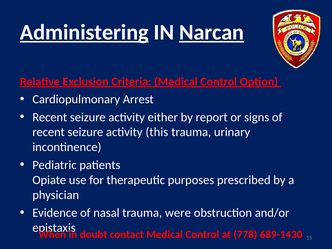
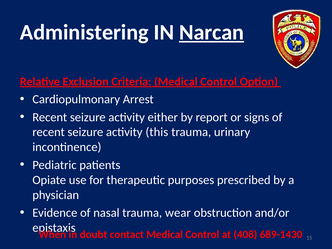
Administering underline: present -> none
were: were -> wear
778: 778 -> 408
